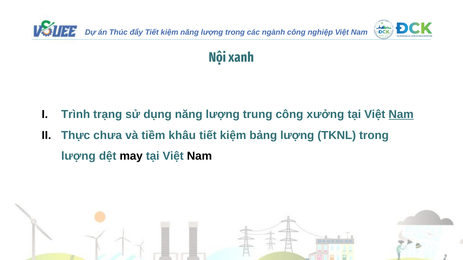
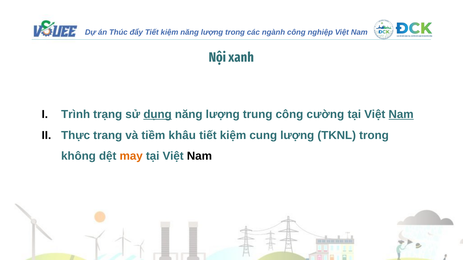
dụng underline: none -> present
xưởng: xưởng -> cường
chưa: chưa -> trang
bảng: bảng -> cung
lượng at (78, 156): lượng -> không
may colour: black -> orange
